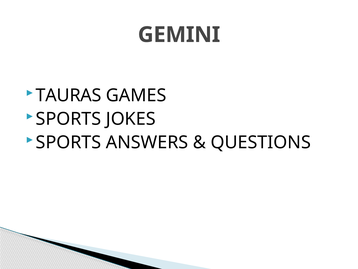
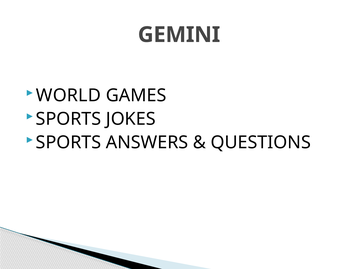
TAURAS: TAURAS -> WORLD
